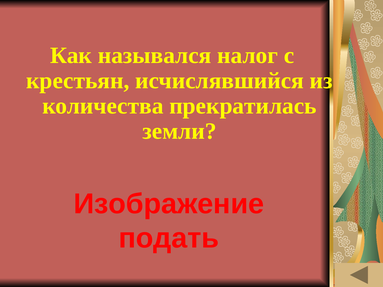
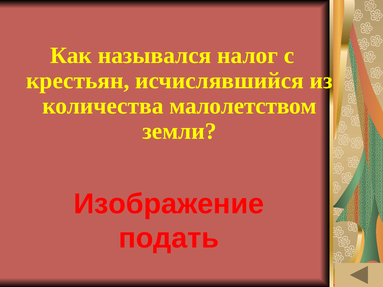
прекратилась: прекратилась -> малолетством
